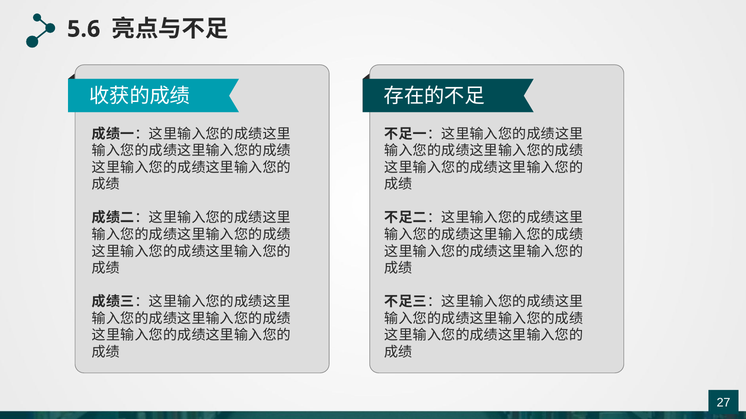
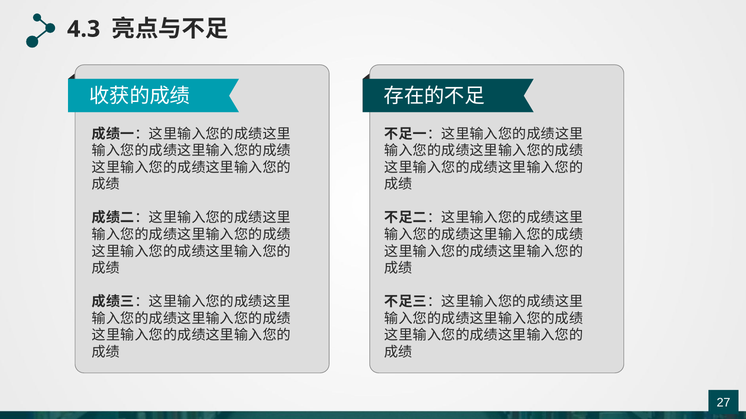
5.6: 5.6 -> 4.3
